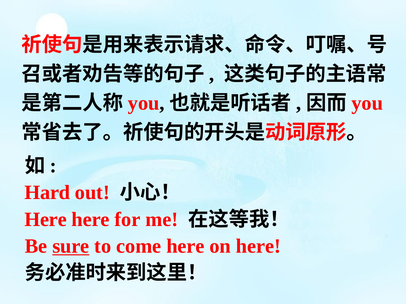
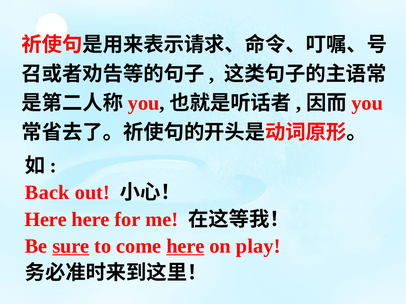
Hard: Hard -> Back
here at (185, 247) underline: none -> present
on here: here -> play
